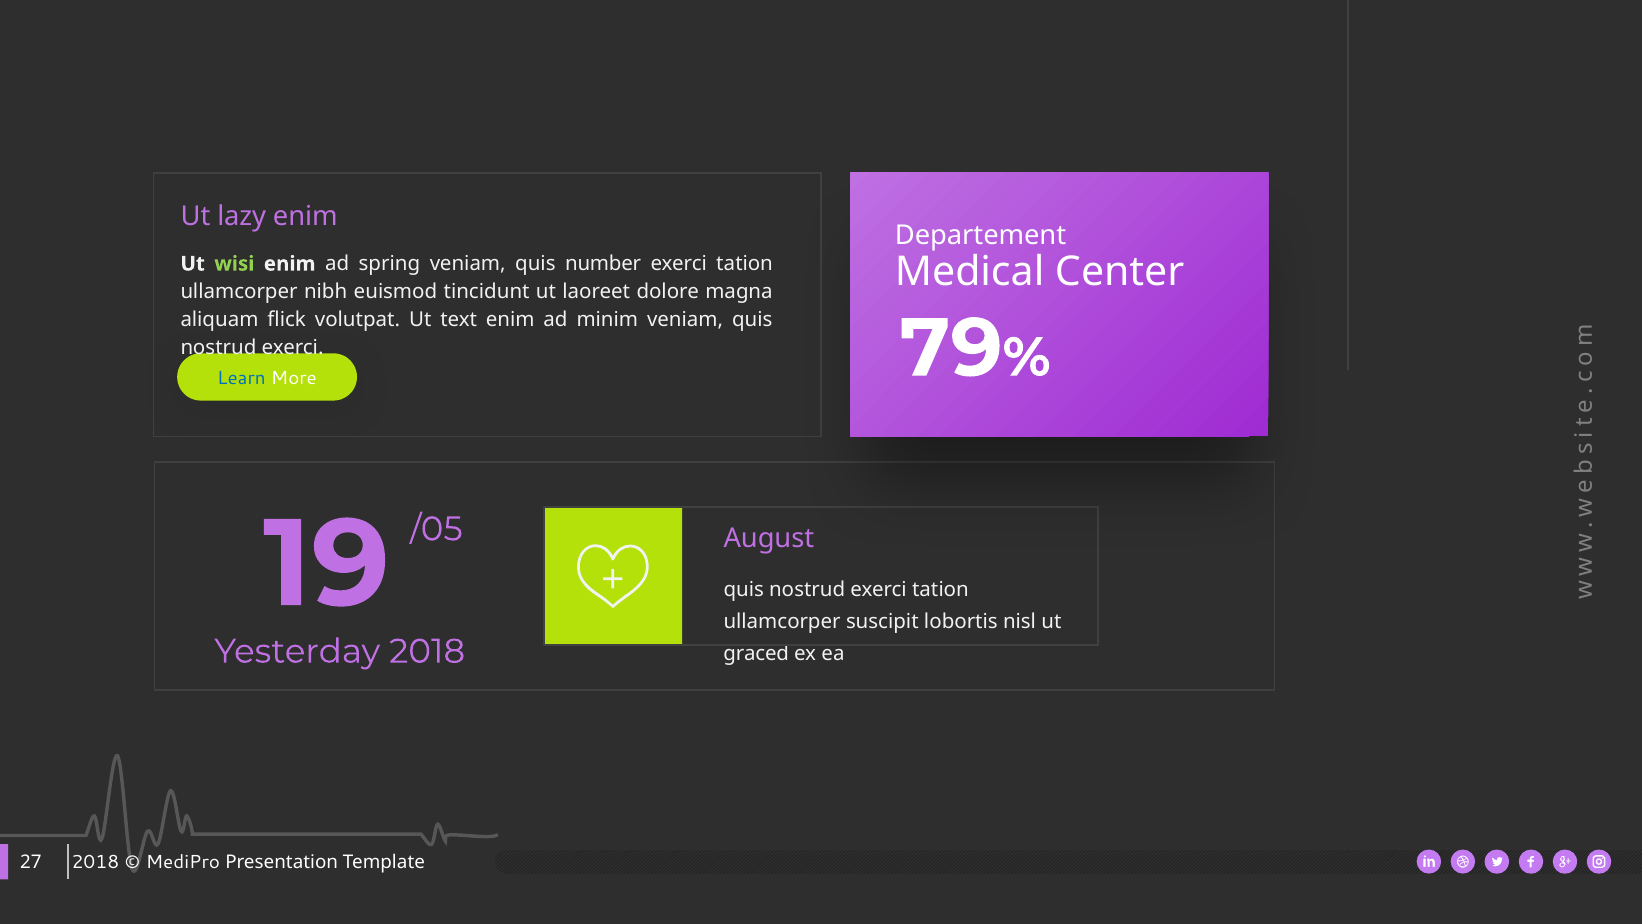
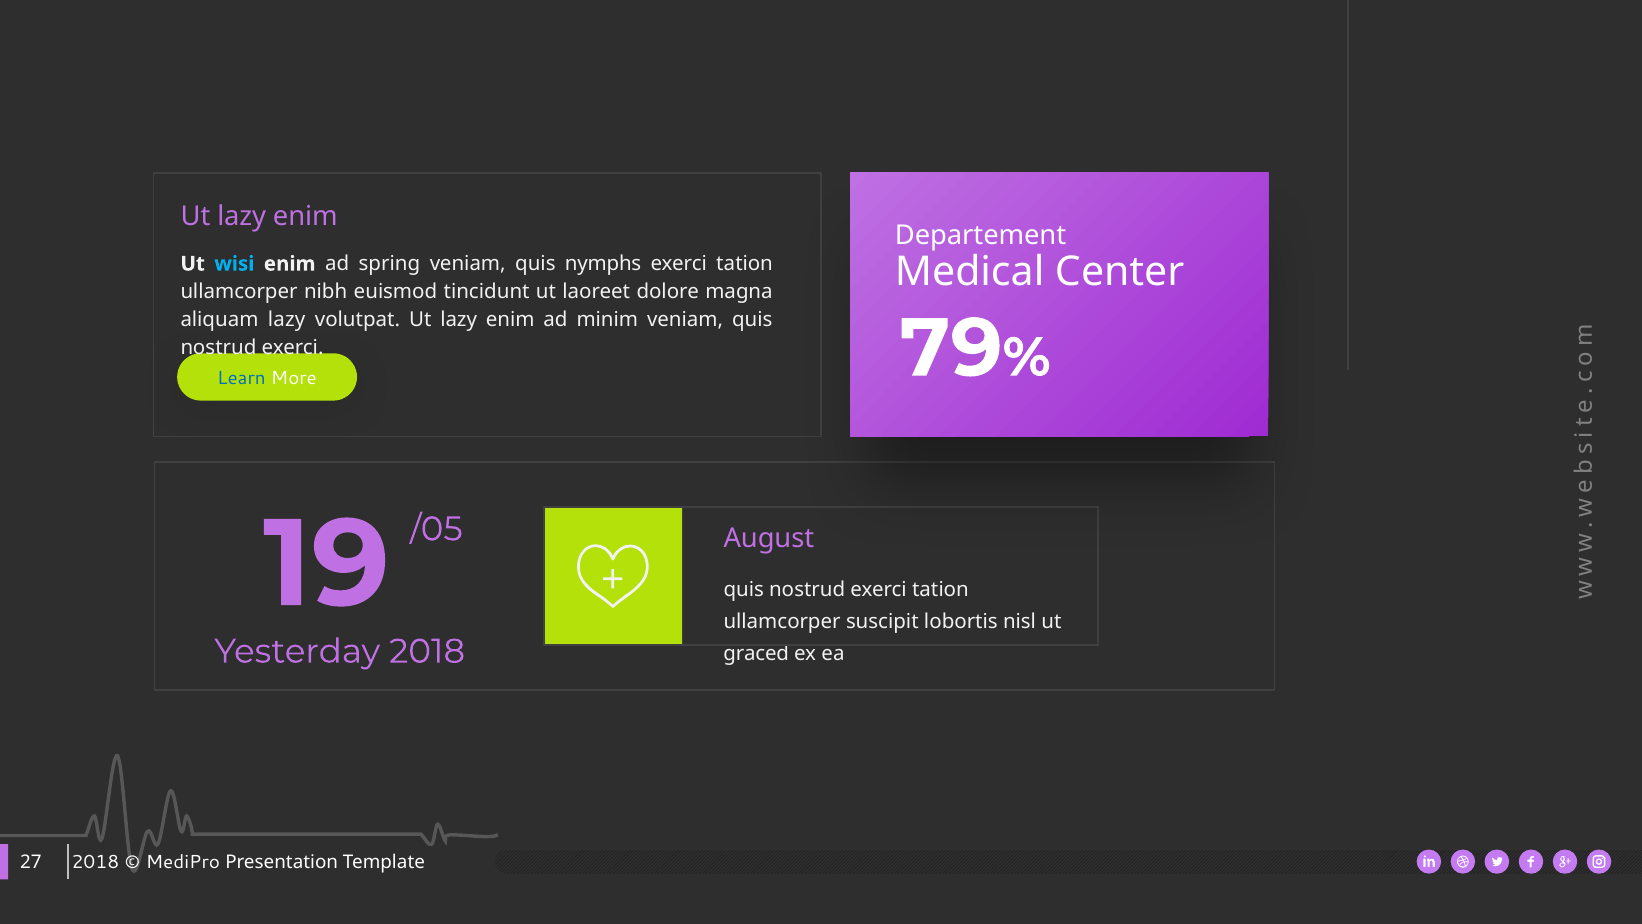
wisi colour: light green -> light blue
number: number -> nymphs
aliquam flick: flick -> lazy
volutpat Ut text: text -> lazy
